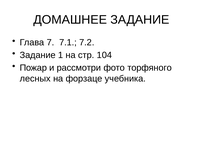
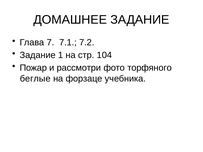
лесных: лесных -> беглые
